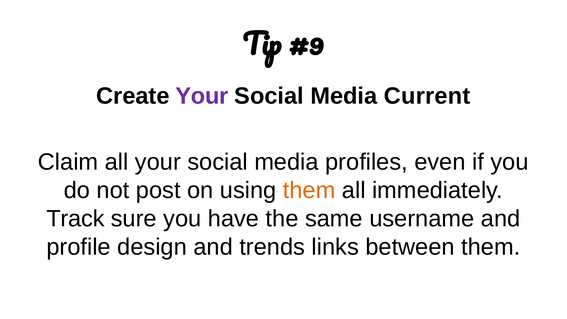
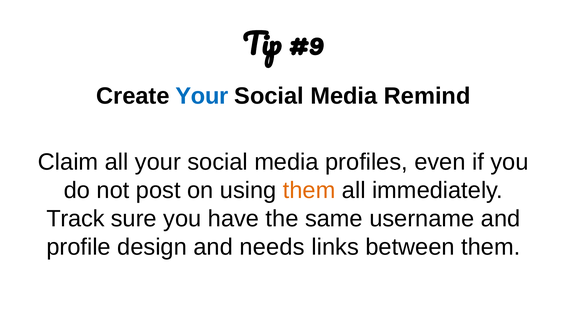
Your at (202, 96) colour: purple -> blue
Current: Current -> Remind
trends: trends -> needs
